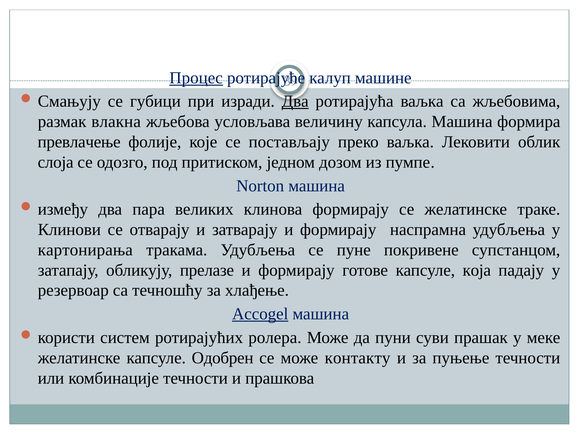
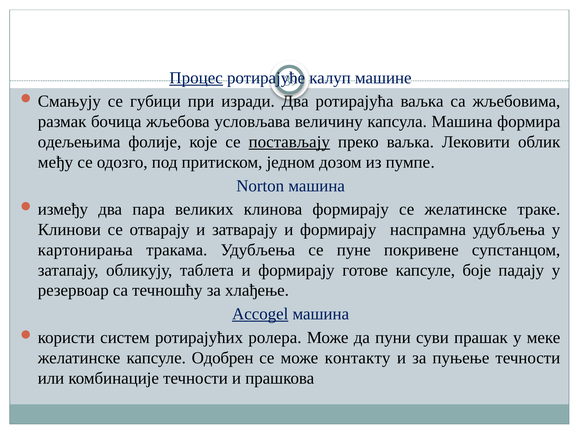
Два at (295, 101) underline: present -> none
влакна: влакна -> бочица
превлачење: превлачење -> одељењима
постављају underline: none -> present
слоја: слоја -> међу
прелазе: прелазе -> таблета
која: која -> боје
